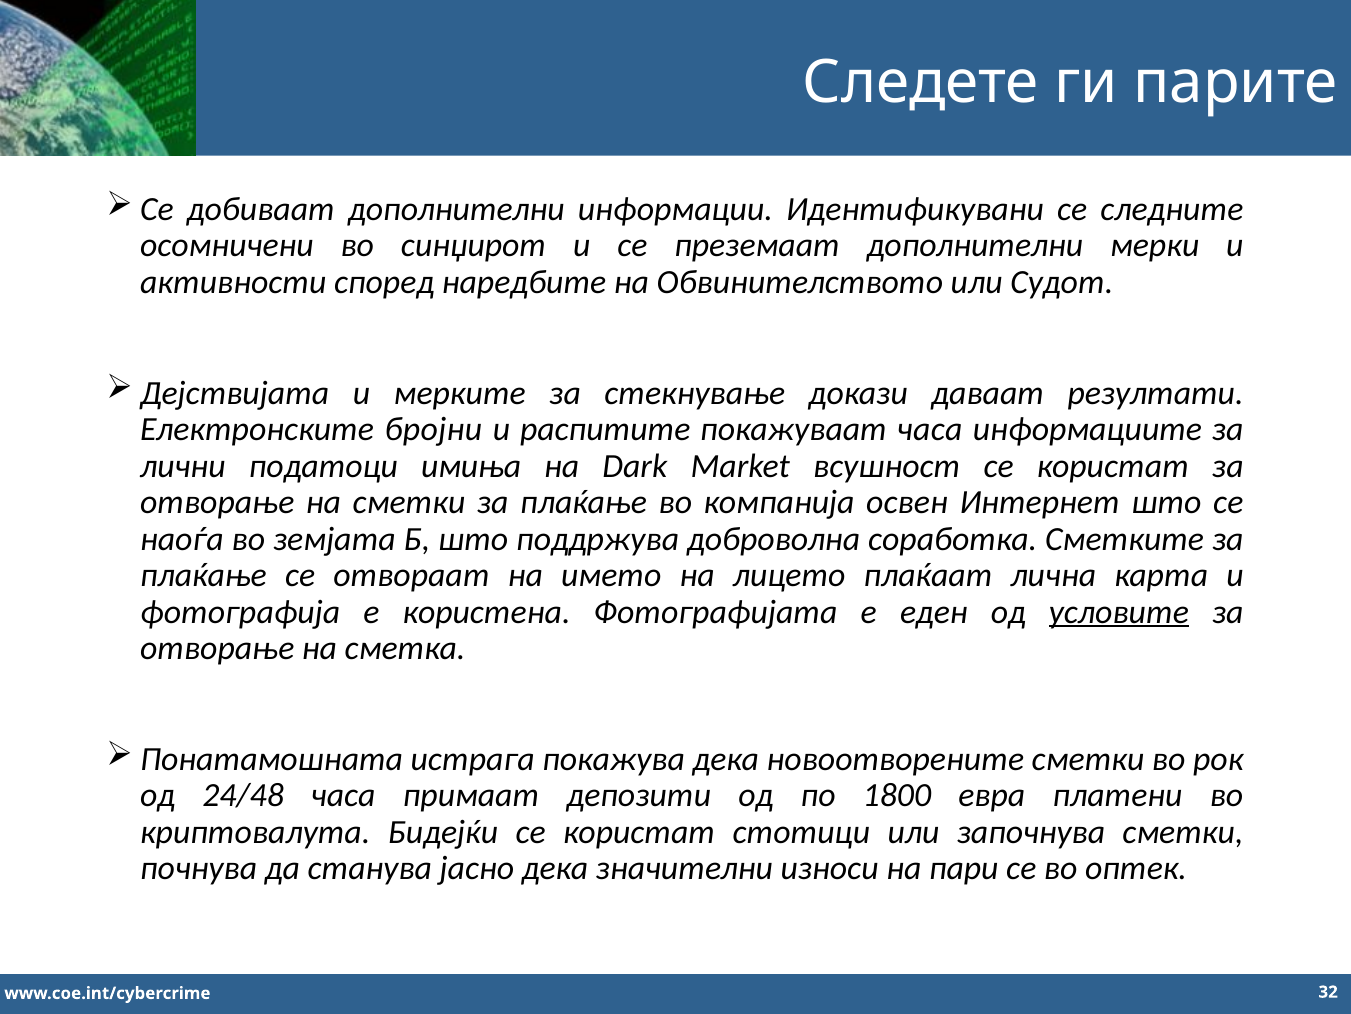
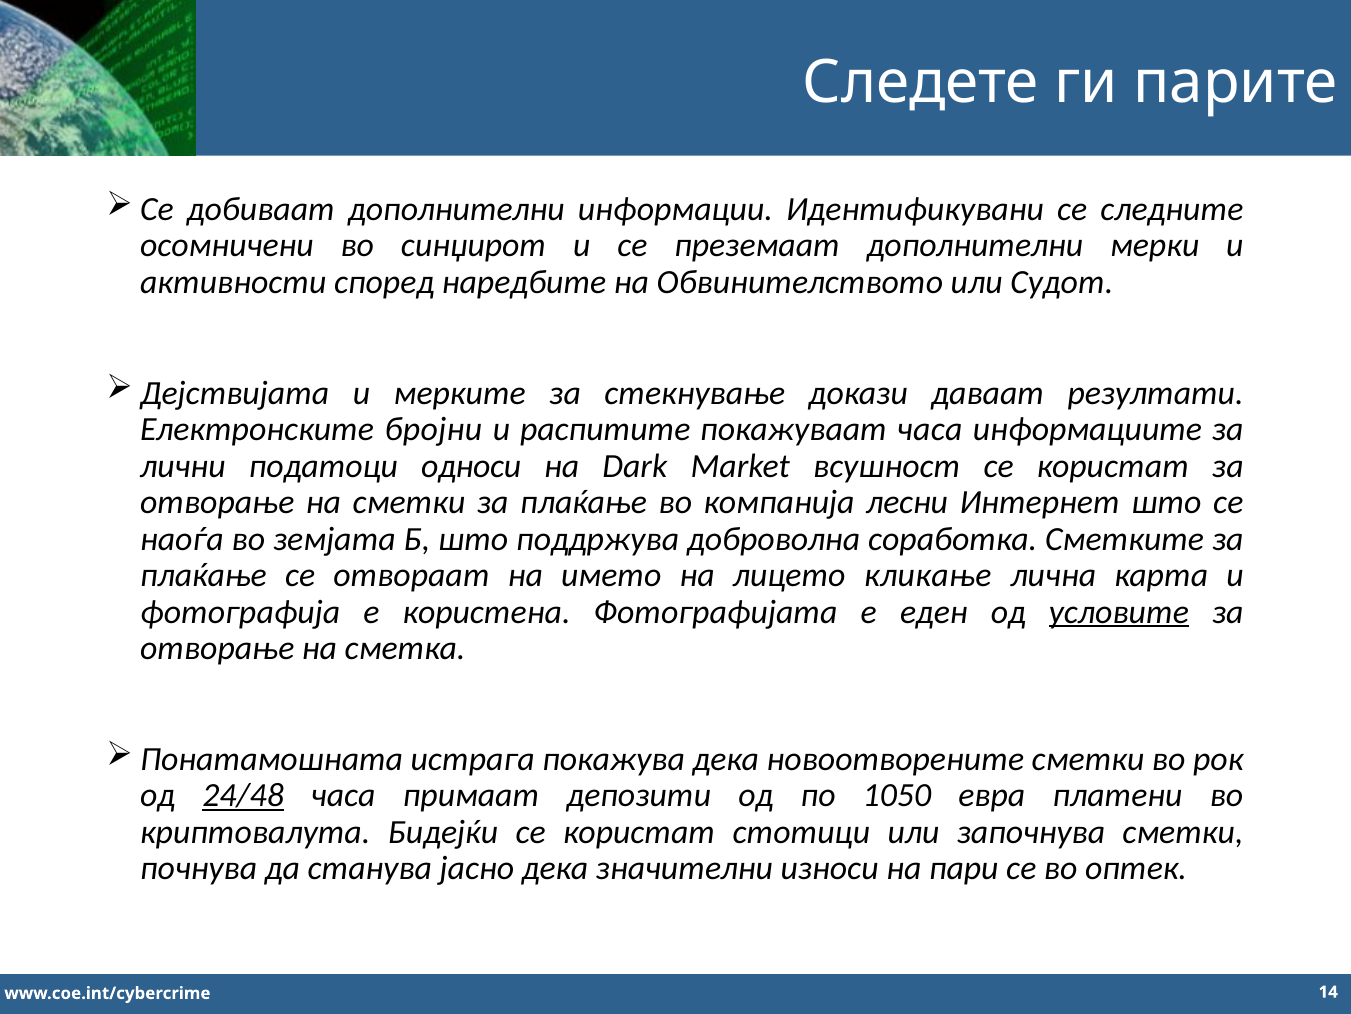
имиња: имиња -> односи
освен: освен -> лесни
плаќаат: плаќаат -> кликање
24/48 underline: none -> present
1800: 1800 -> 1050
32: 32 -> 14
